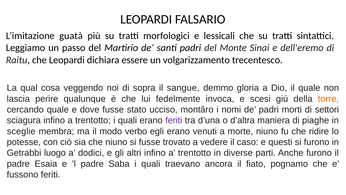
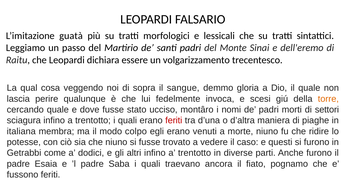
feriti at (174, 120) colour: purple -> red
sceglie: sceglie -> italiana
verbo: verbo -> colpo
luogo: luogo -> come
